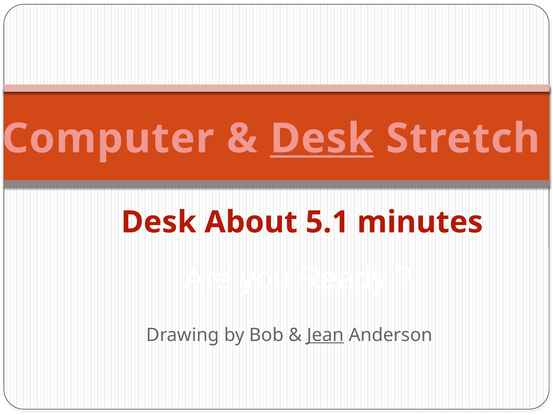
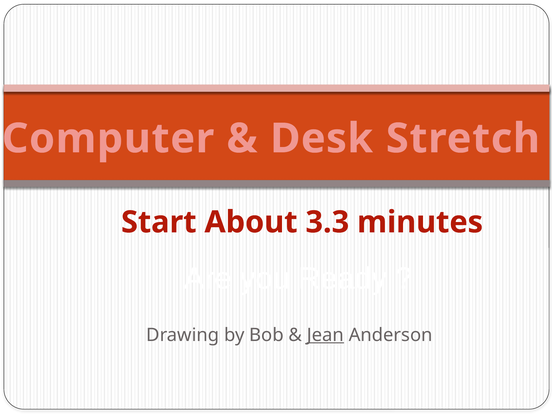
Desk at (322, 139) underline: present -> none
Desk at (159, 222): Desk -> Start
5.1: 5.1 -> 3.3
